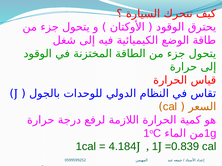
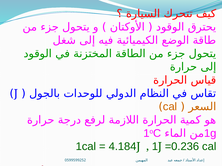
=0.839: =0.839 -> =0.236
